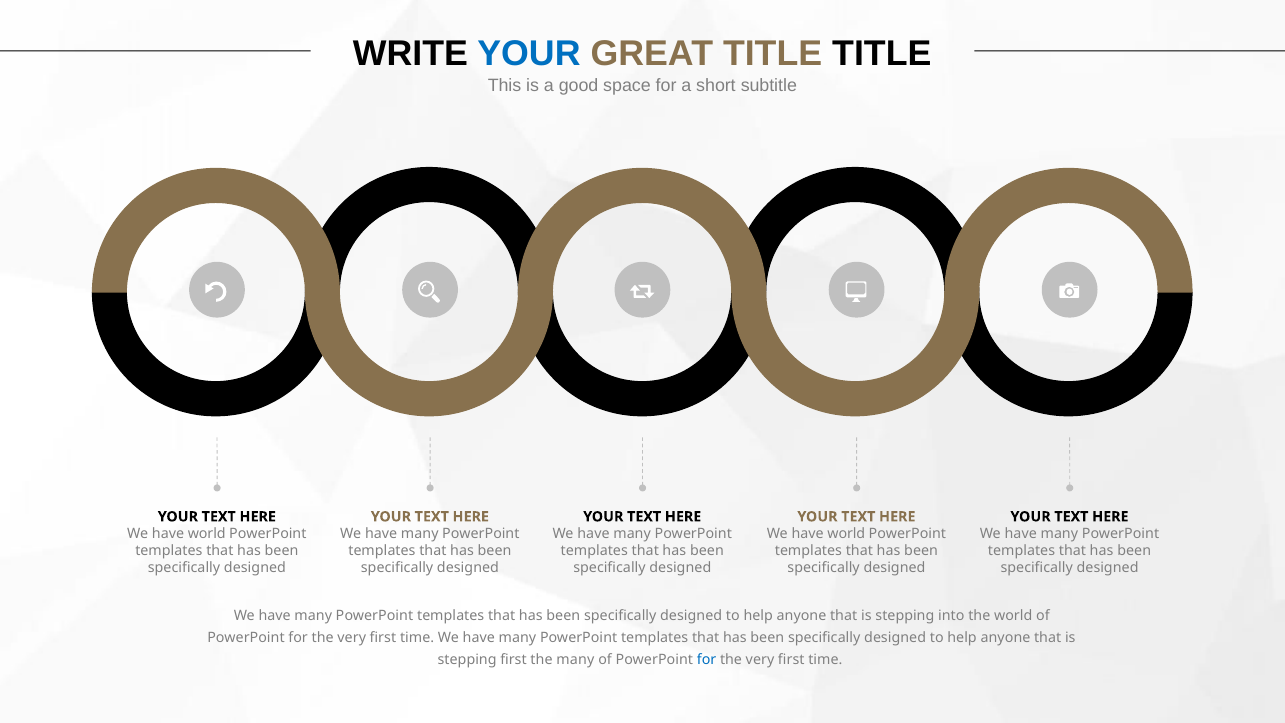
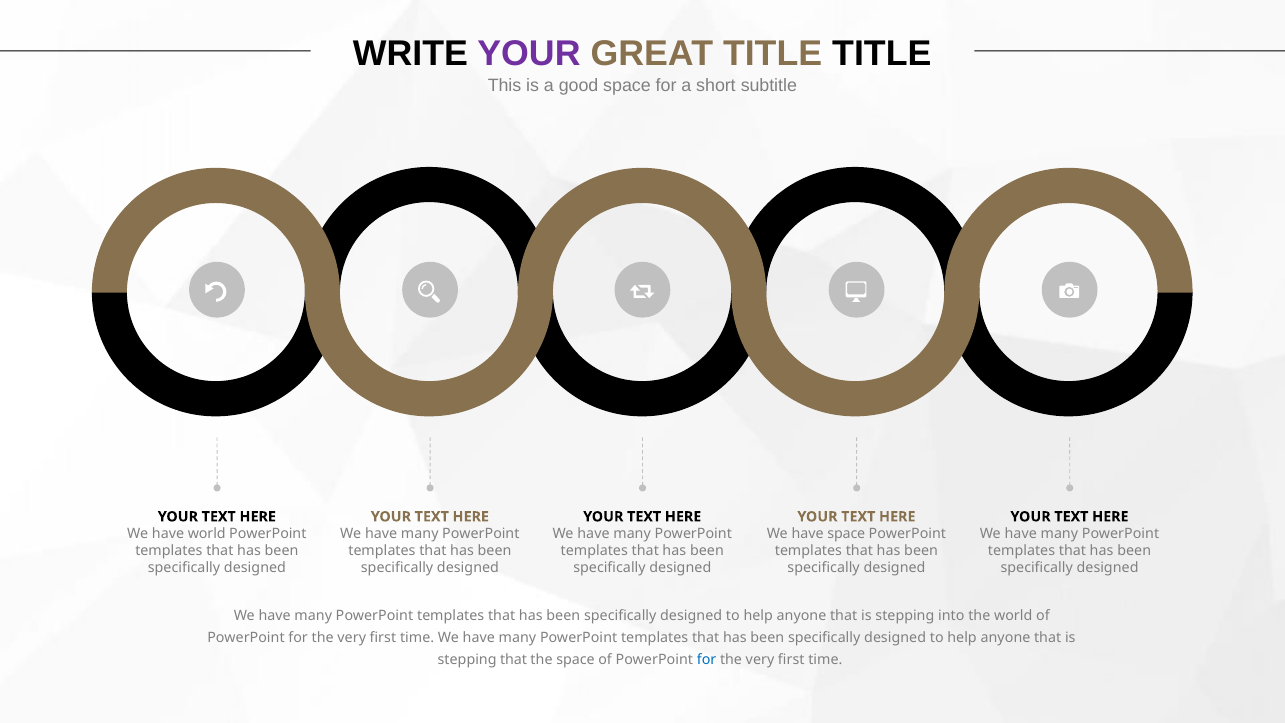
YOUR at (529, 53) colour: blue -> purple
world at (846, 534): world -> space
stepping first: first -> that
the many: many -> space
